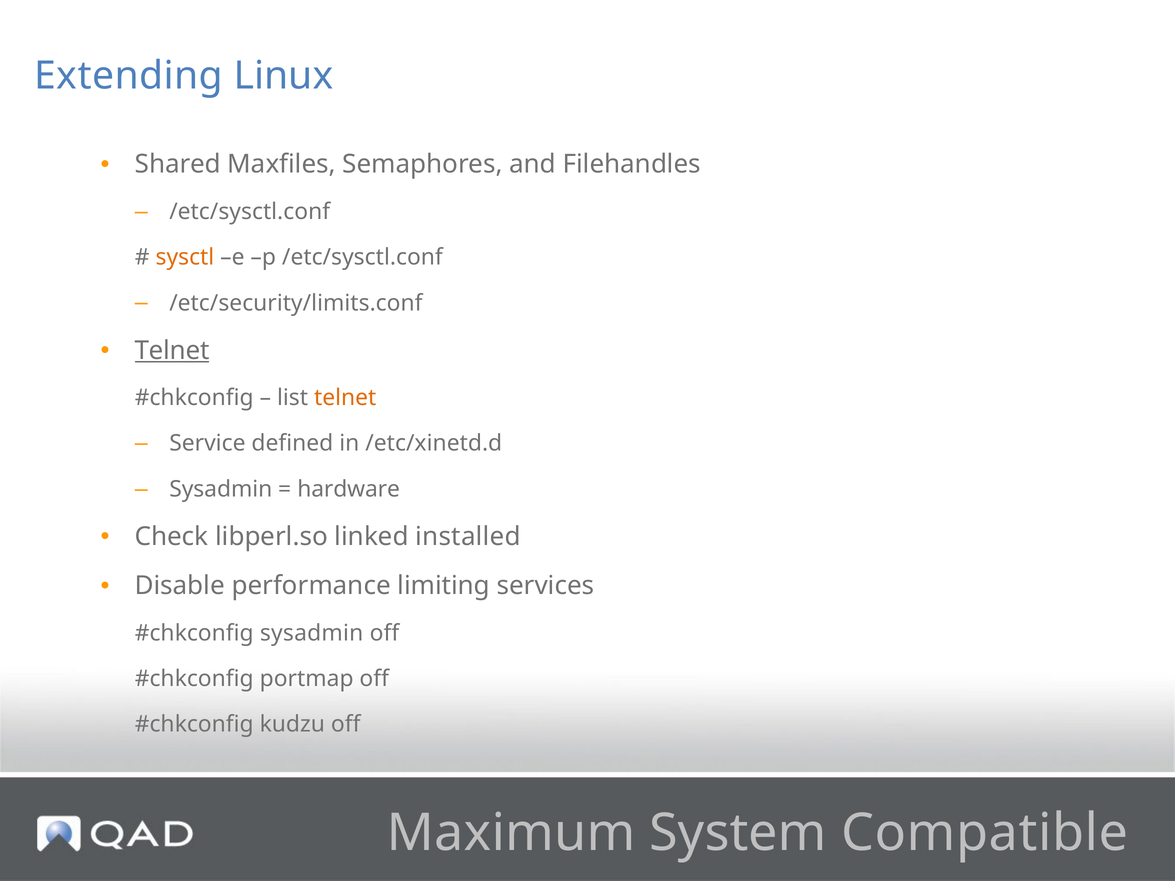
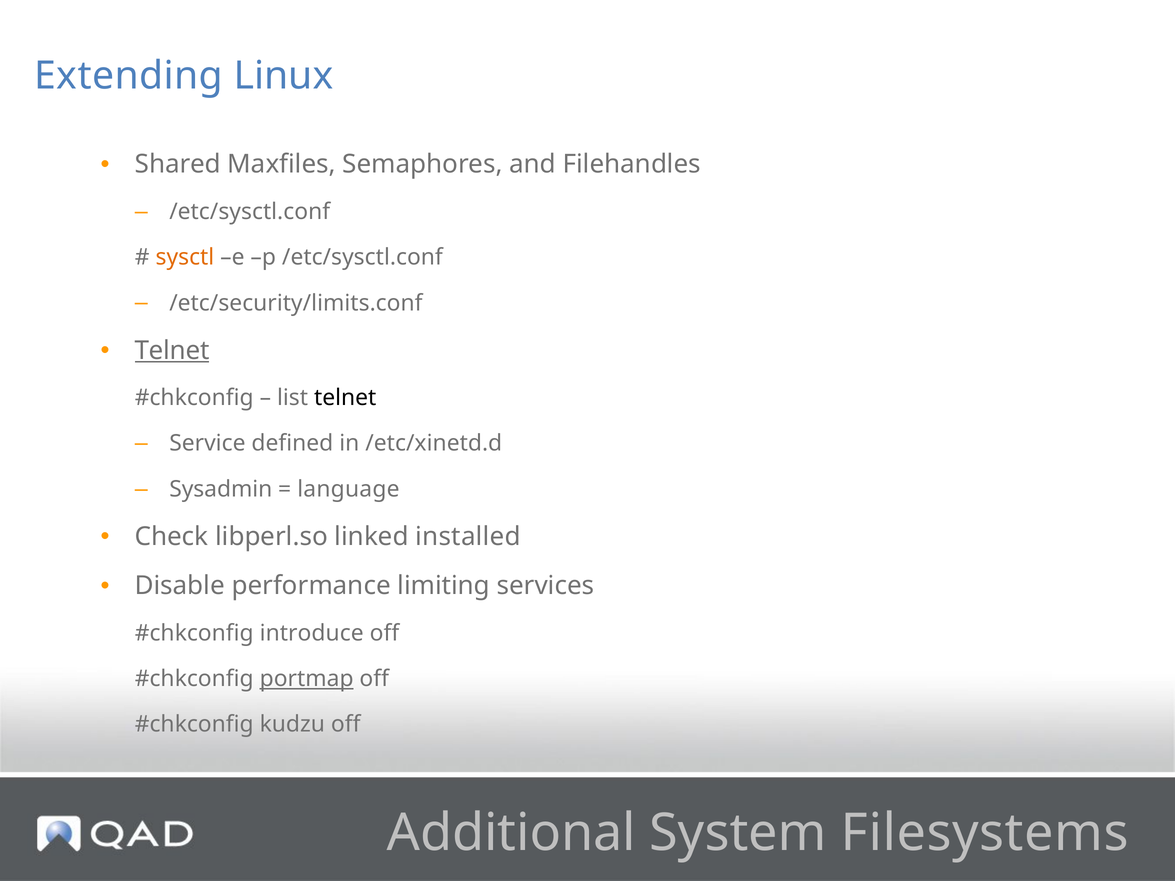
telnet at (345, 398) colour: orange -> black
hardware: hardware -> language
sysadmin at (312, 633): sysadmin -> introduce
portmap underline: none -> present
Maximum: Maximum -> Additional
Compatible: Compatible -> Filesystems
